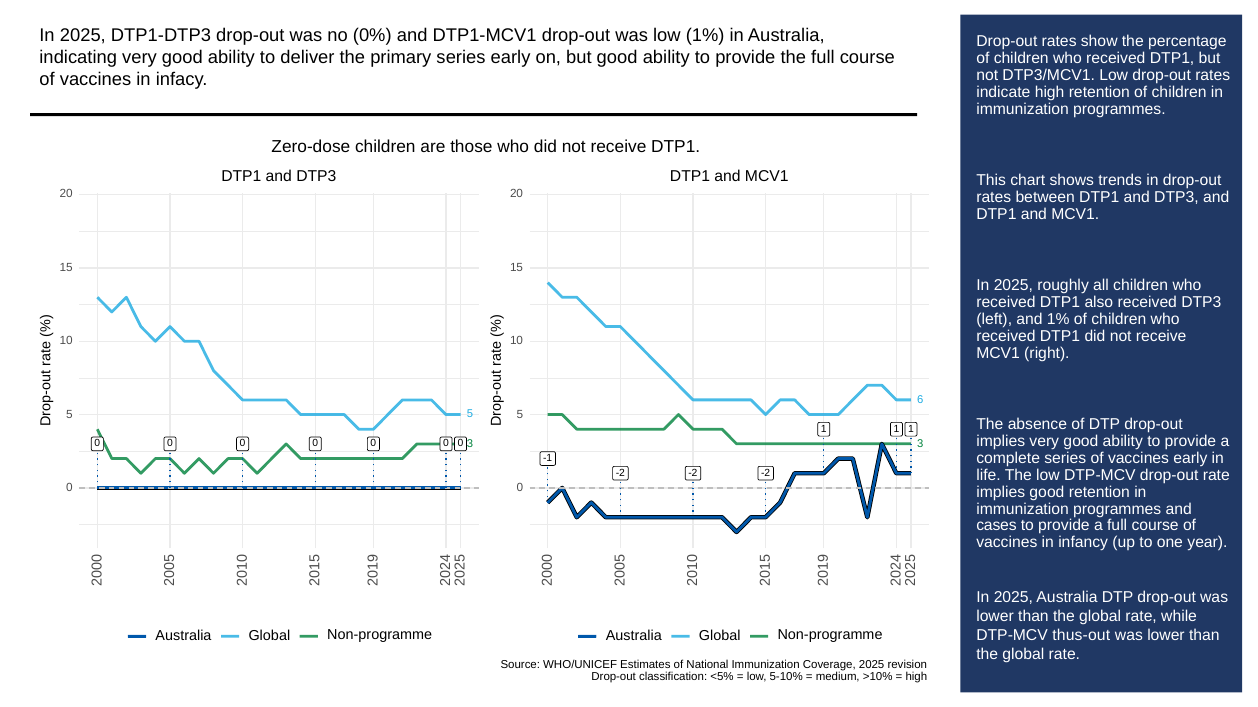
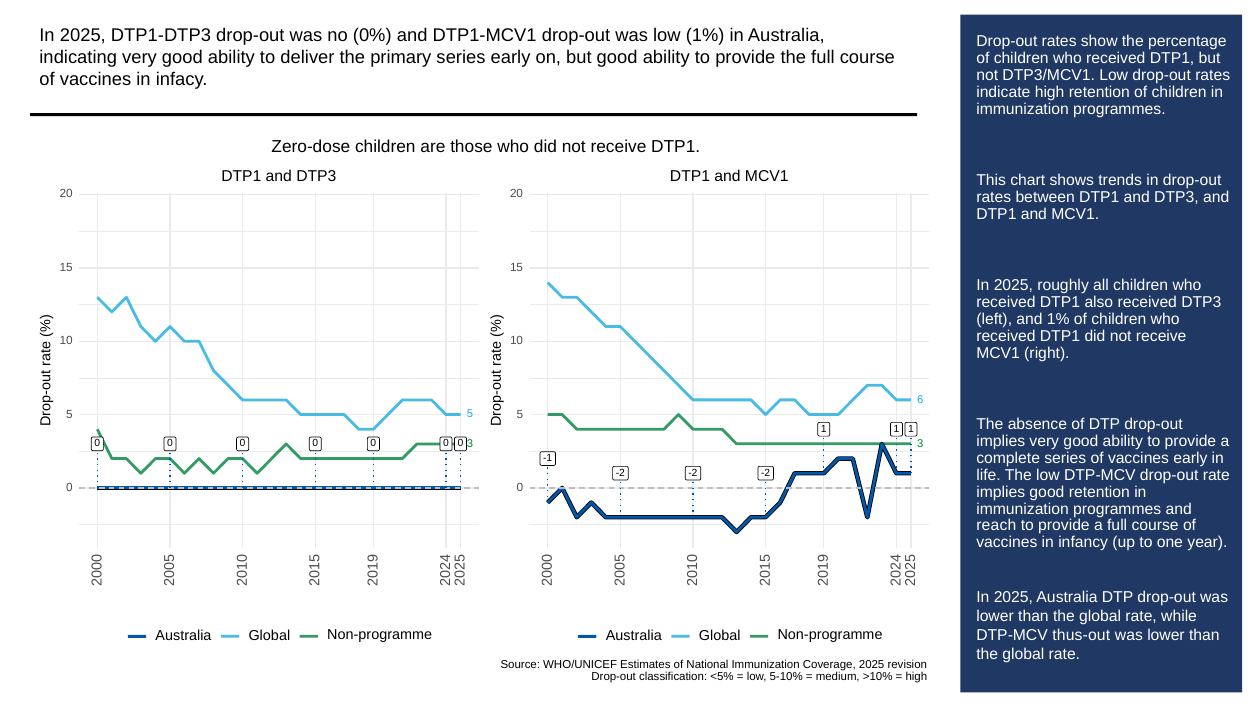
cases: cases -> reach
